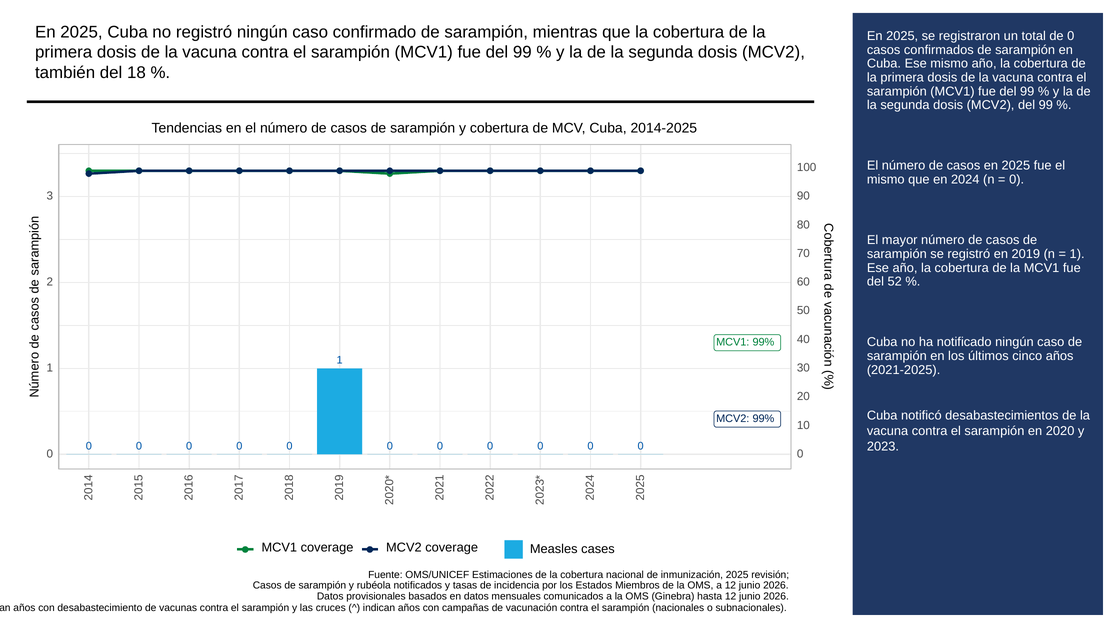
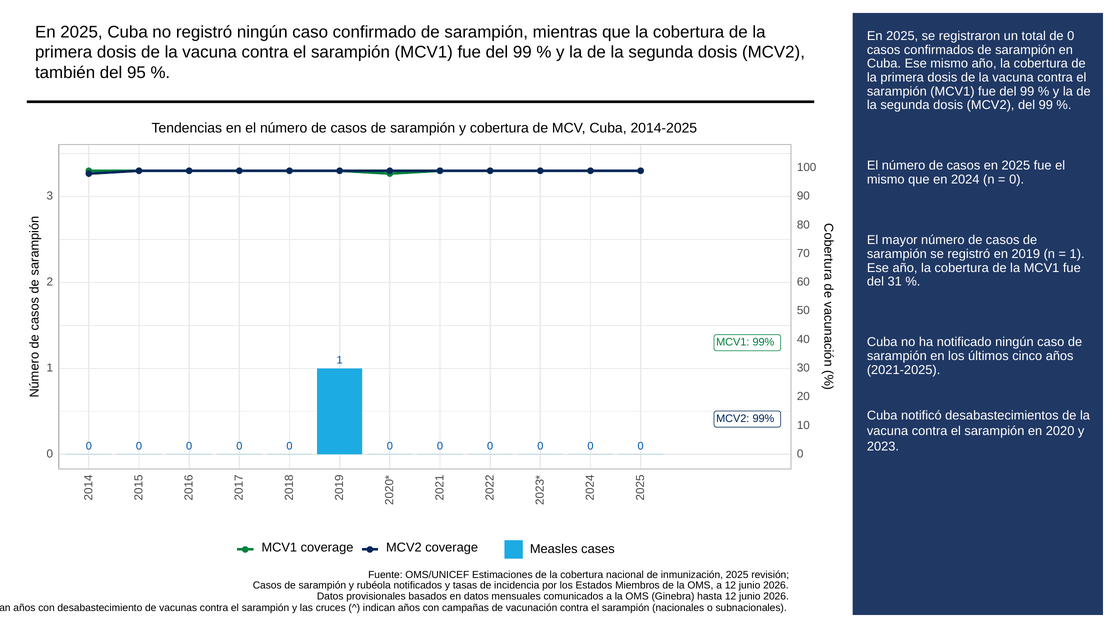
18: 18 -> 95
52: 52 -> 31
